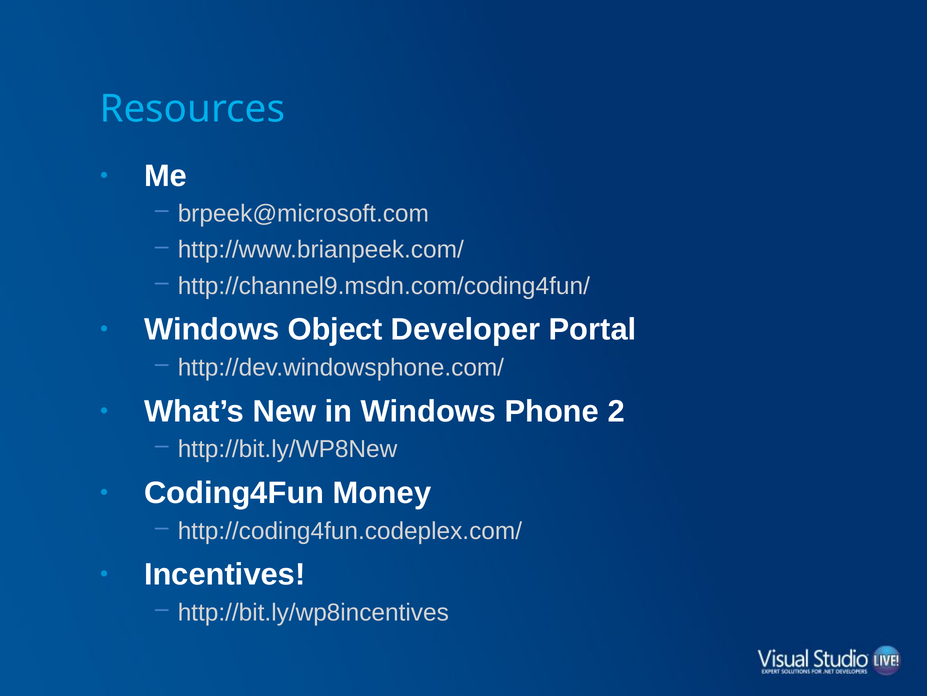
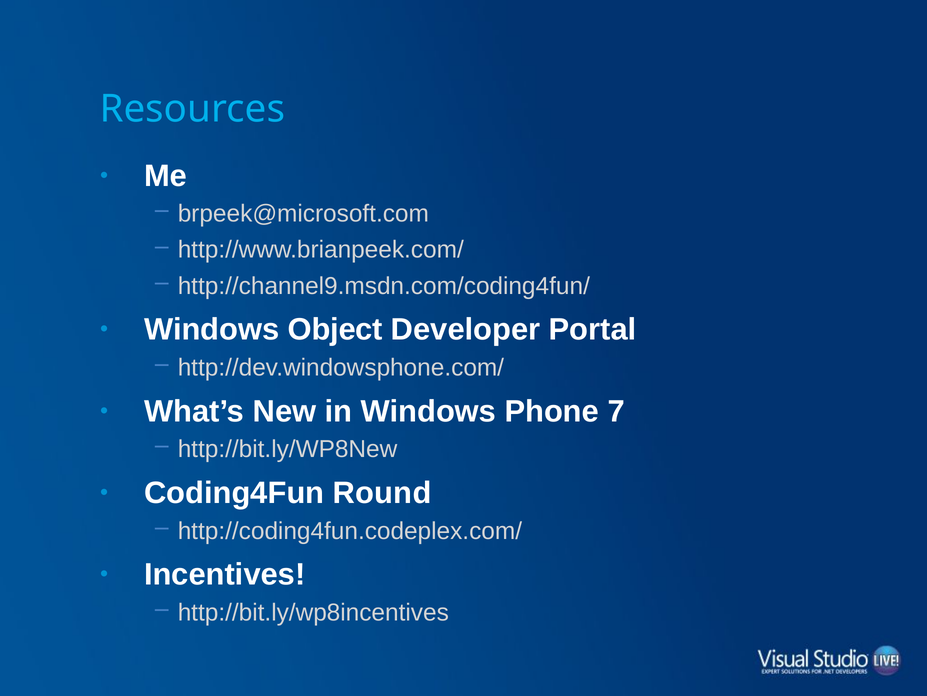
2: 2 -> 7
Money: Money -> Round
